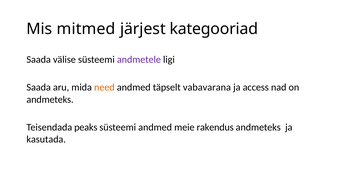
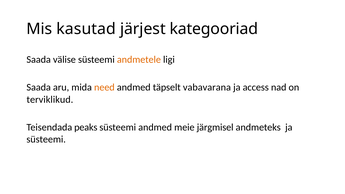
mitmed: mitmed -> kasutad
andmetele colour: purple -> orange
andmeteks at (50, 100): andmeteks -> terviklikud
rakendus: rakendus -> järgmisel
kasutada at (46, 139): kasutada -> süsteemi
